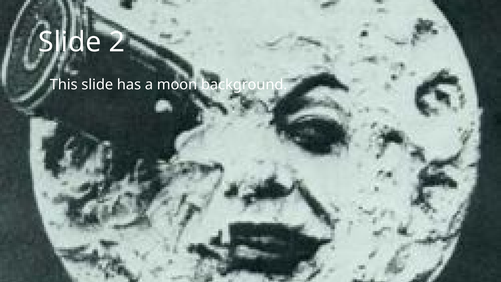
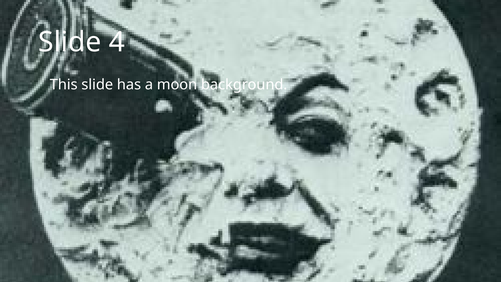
2: 2 -> 4
